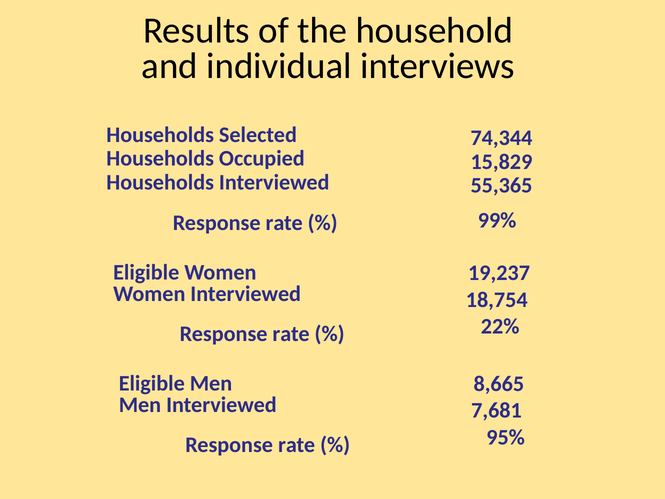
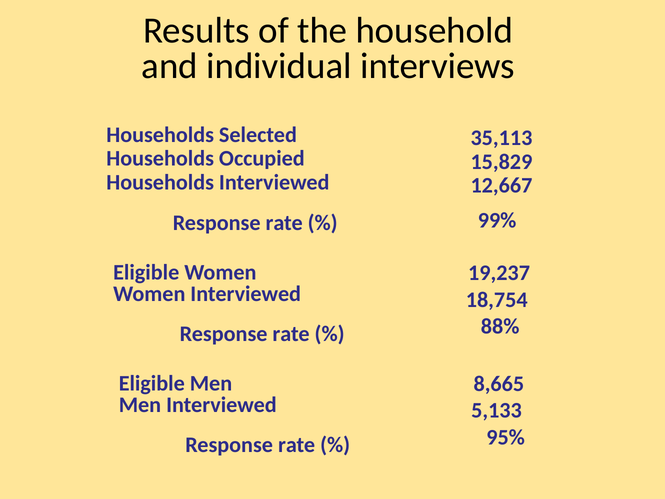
74,344: 74,344 -> 35,113
55,365: 55,365 -> 12,667
22%: 22% -> 88%
7,681: 7,681 -> 5,133
